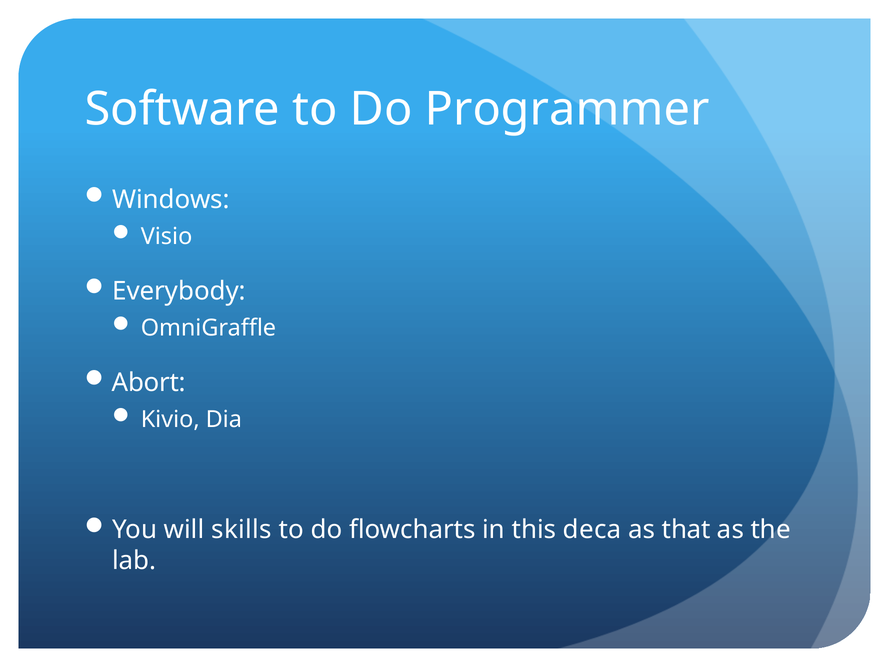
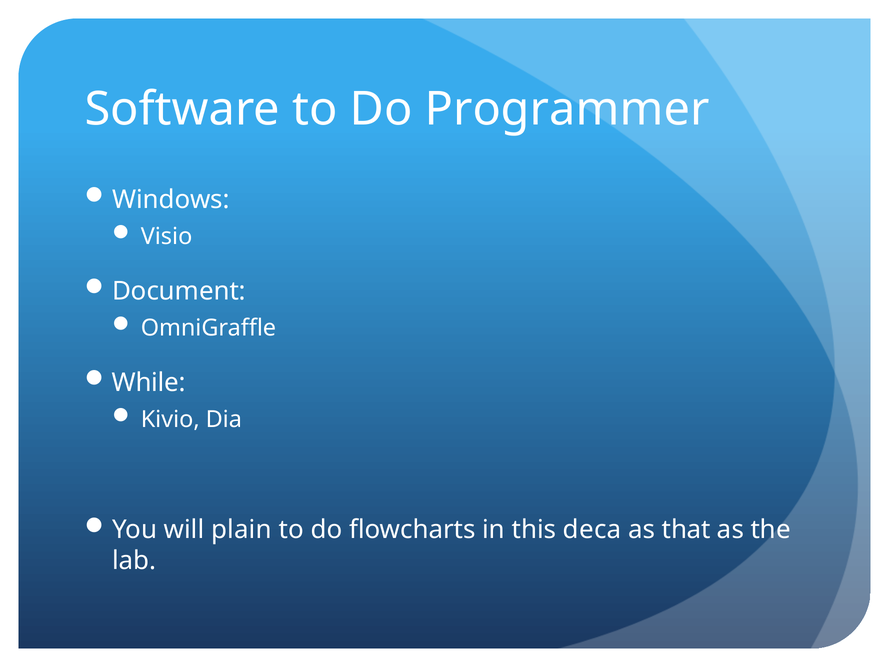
Everybody: Everybody -> Document
Abort: Abort -> While
skills: skills -> plain
